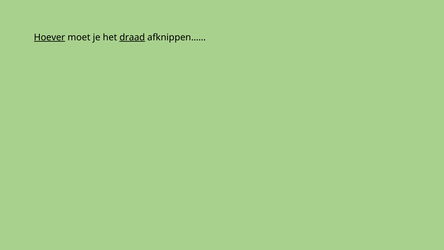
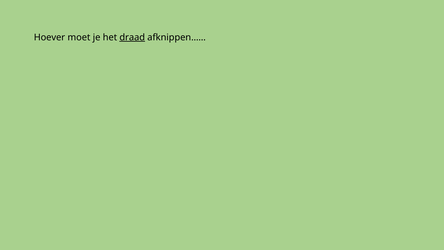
Hoever underline: present -> none
